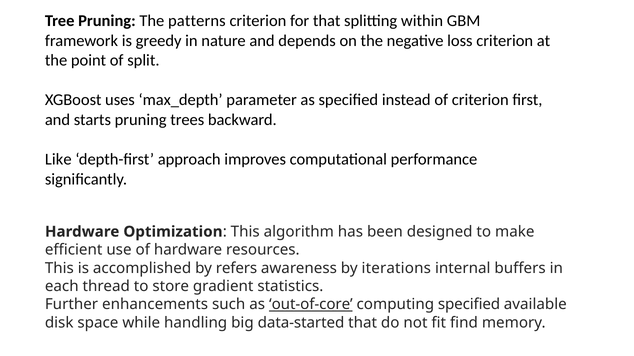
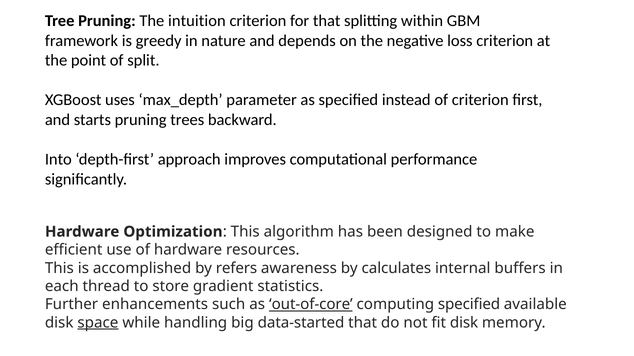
patterns: patterns -> intuition
Like: Like -> Into
iterations: iterations -> calculates
space underline: none -> present
fit find: find -> disk
